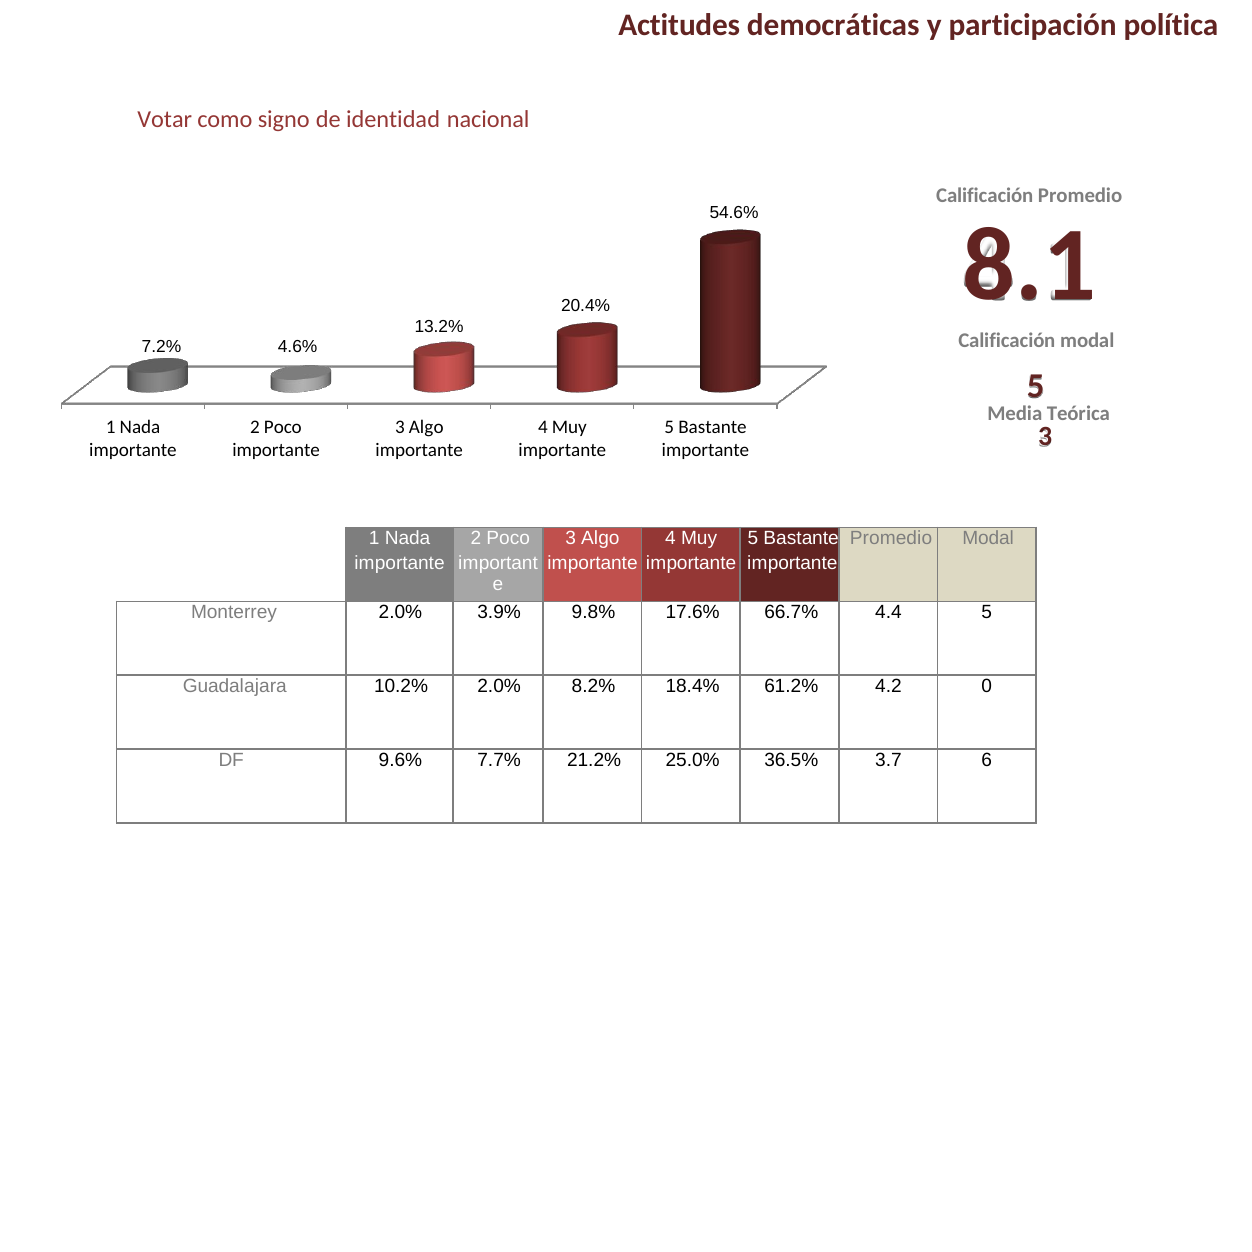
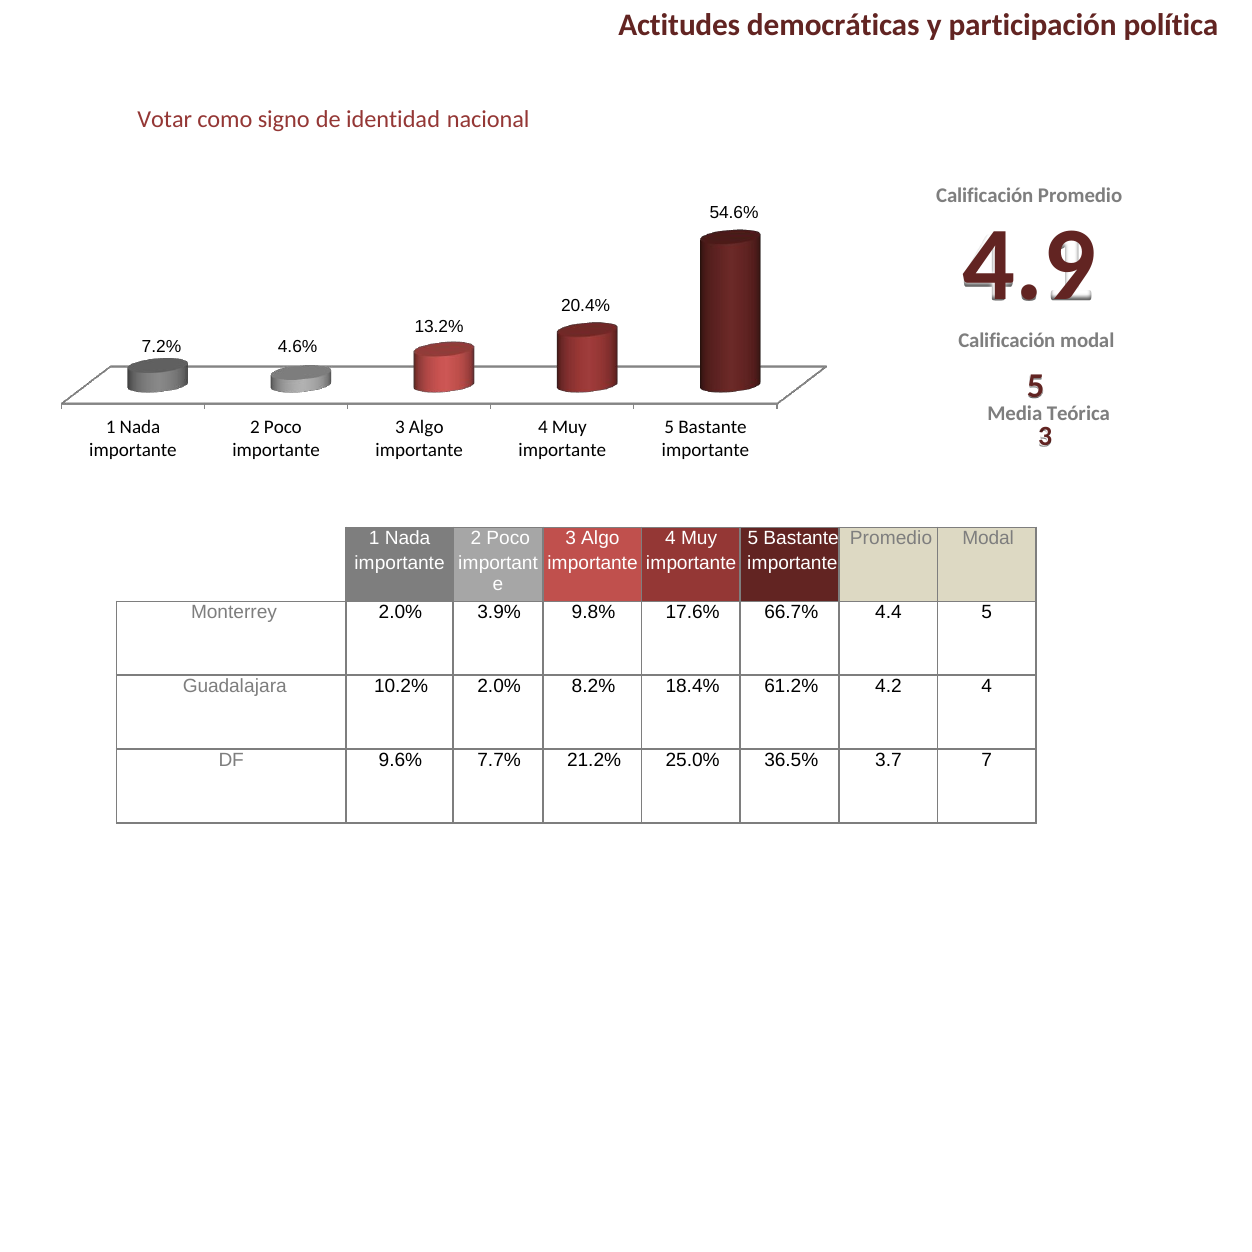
8.1: 8.1 -> 4.9
4.2 0: 0 -> 4
6: 6 -> 7
